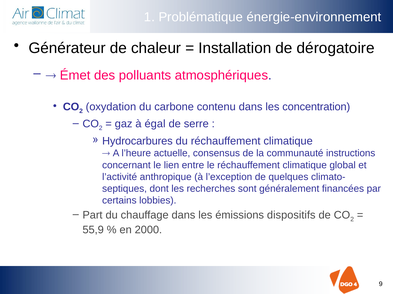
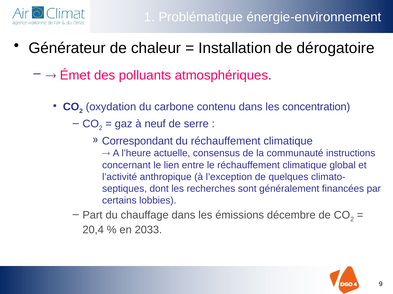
égal: égal -> neuf
Hydrocarbures: Hydrocarbures -> Correspondant
dispositifs: dispositifs -> décembre
55,9: 55,9 -> 20,4
2000: 2000 -> 2033
